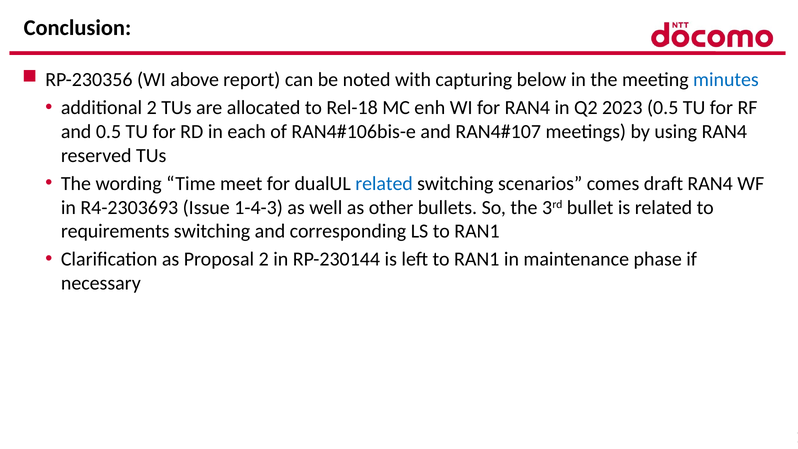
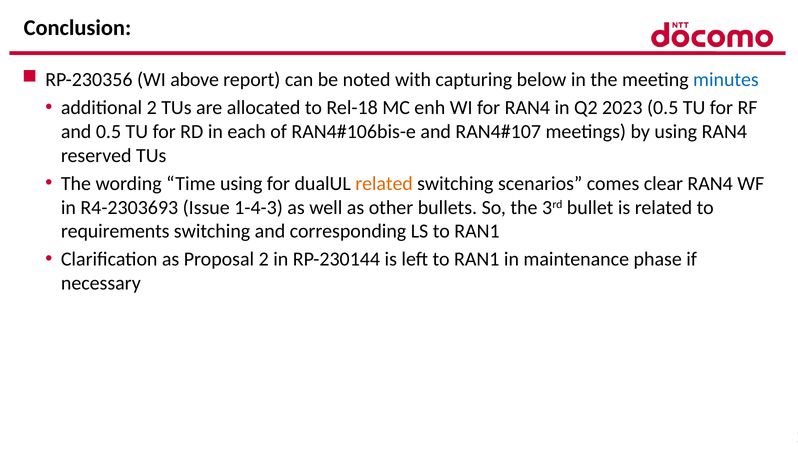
Time meet: meet -> using
related at (384, 183) colour: blue -> orange
draft: draft -> clear
